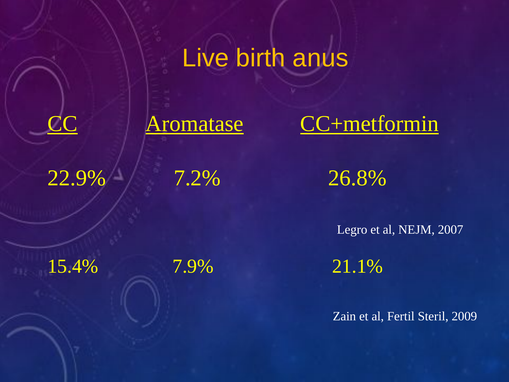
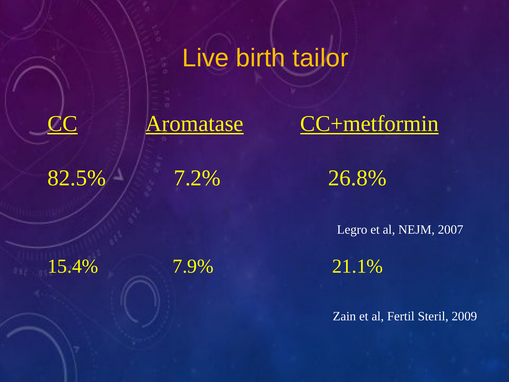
anus: anus -> tailor
22.9%: 22.9% -> 82.5%
